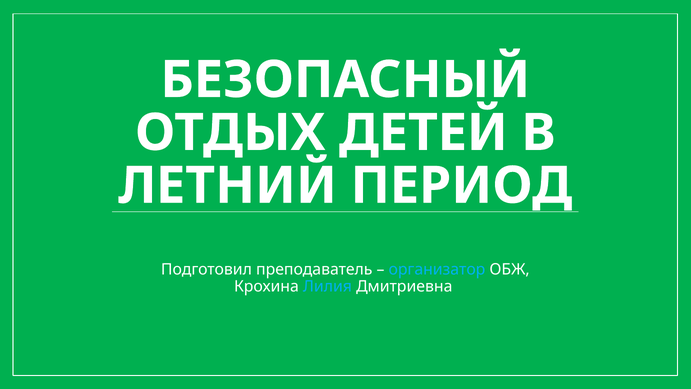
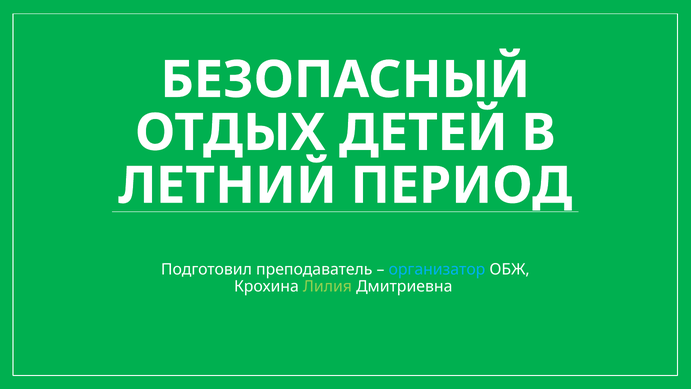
Лилия colour: light blue -> light green
